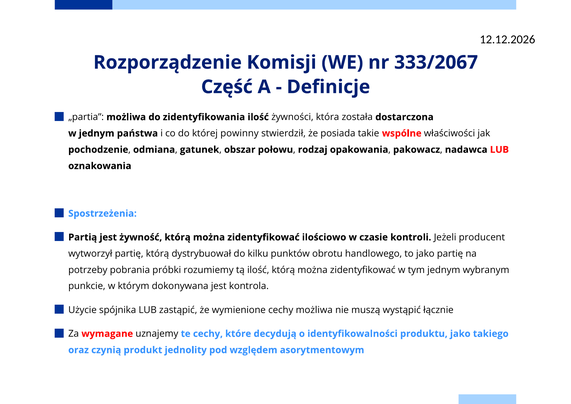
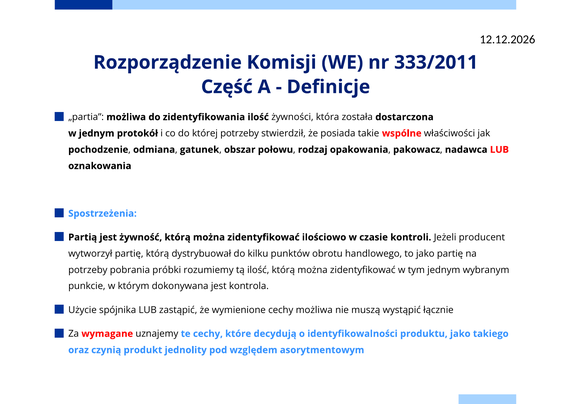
333/2067: 333/2067 -> 333/2011
państwa: państwa -> protokół
której powinny: powinny -> potrzeby
